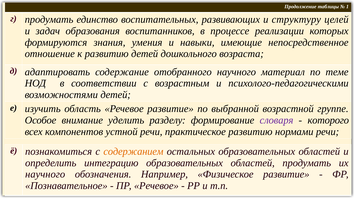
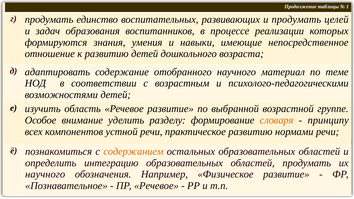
и структуру: структуру -> продумать
словаря colour: purple -> orange
которого: которого -> принципу
